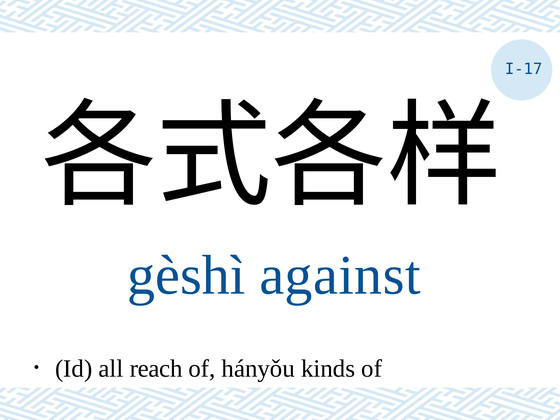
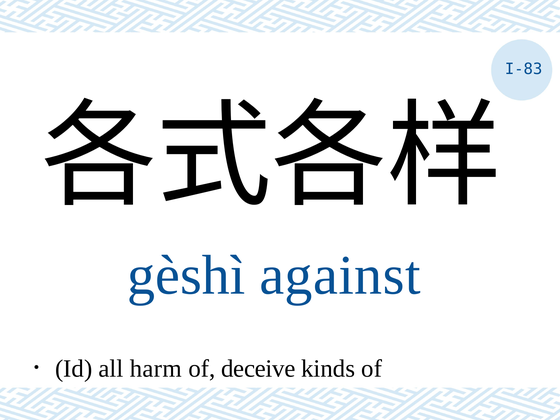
I-17: I-17 -> I-83
reach: reach -> harm
hányǒu: hányǒu -> deceive
